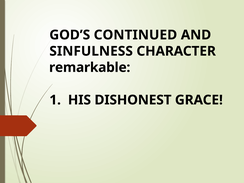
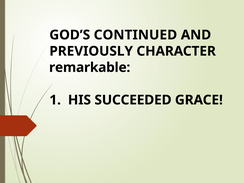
SINFULNESS: SINFULNESS -> PREVIOUSLY
DISHONEST: DISHONEST -> SUCCEEDED
